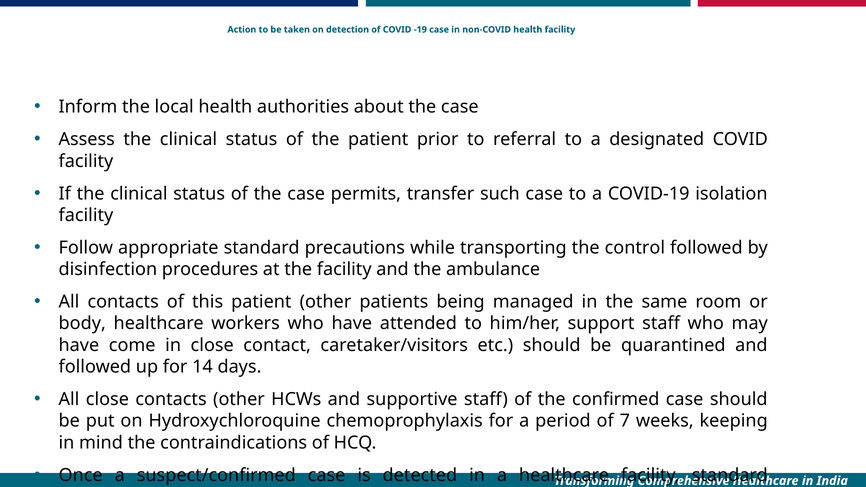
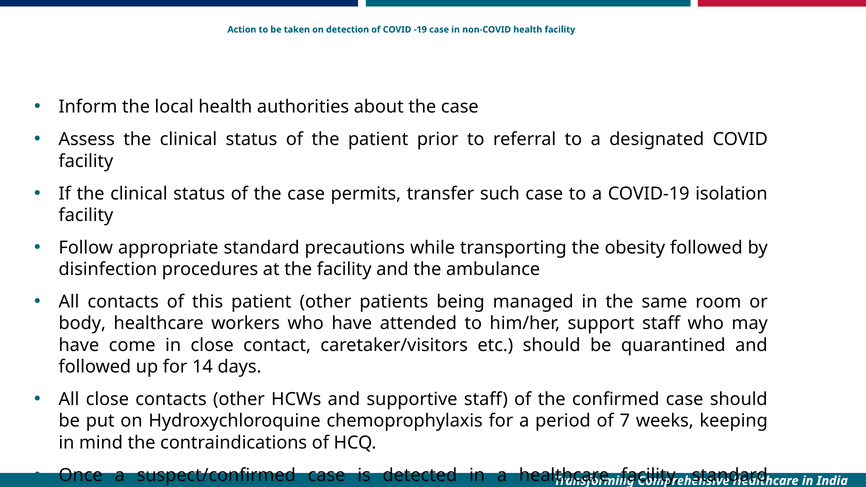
control: control -> obesity
